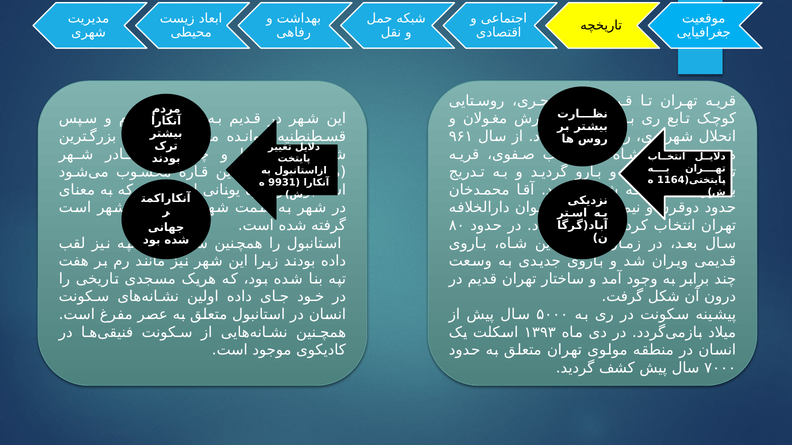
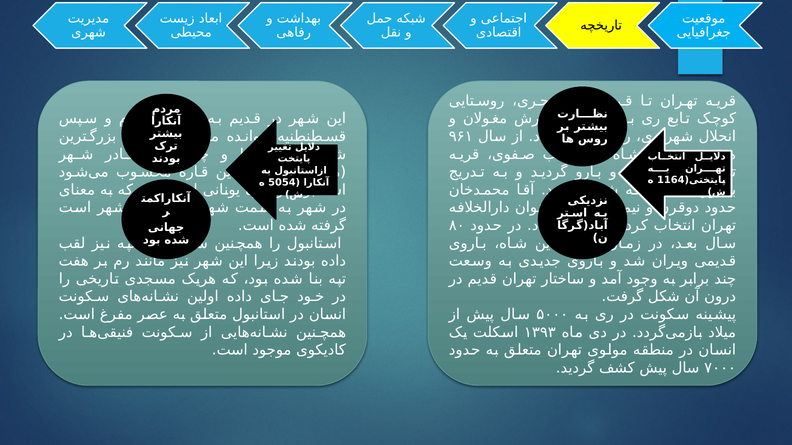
9931: 9931 -> 5054
